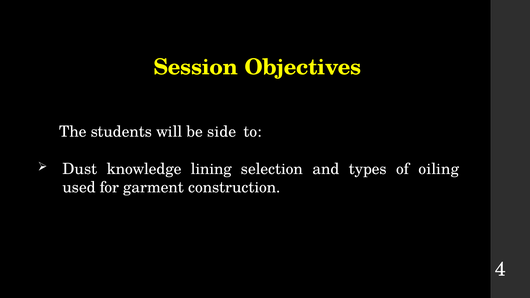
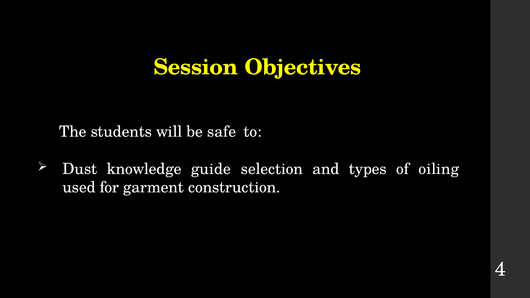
side: side -> safe
lining: lining -> guide
